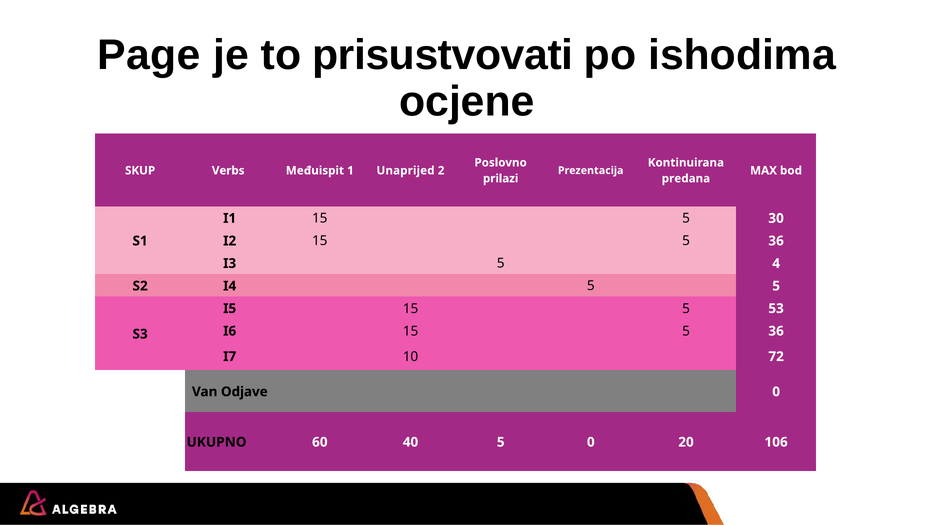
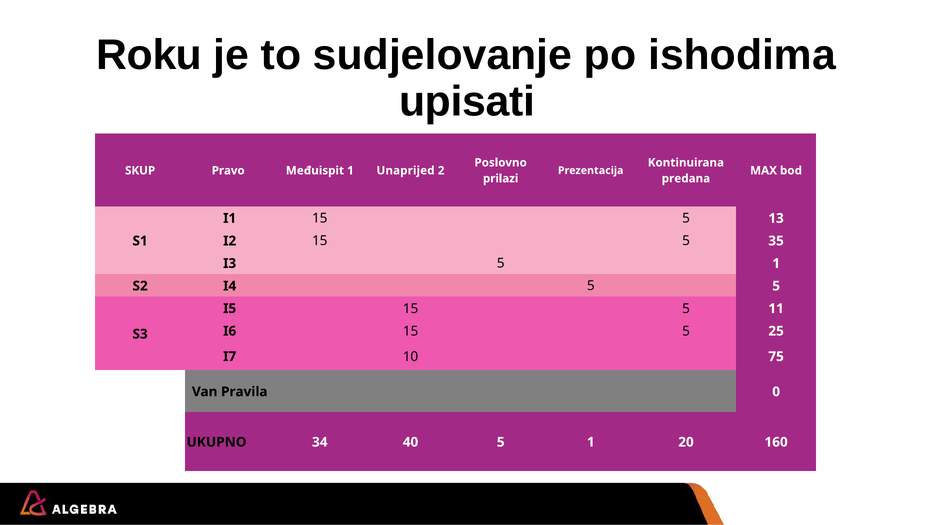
Page: Page -> Roku
prisustvovati: prisustvovati -> sudjelovanje
ocjene: ocjene -> upisati
Verbs: Verbs -> Pravo
30: 30 -> 13
I2 15 5 36: 36 -> 35
I3 5 4: 4 -> 1
53: 53 -> 11
I6 15 5 36: 36 -> 25
72: 72 -> 75
Odjave: Odjave -> Pravila
60: 60 -> 34
40 5 0: 0 -> 1
106: 106 -> 160
